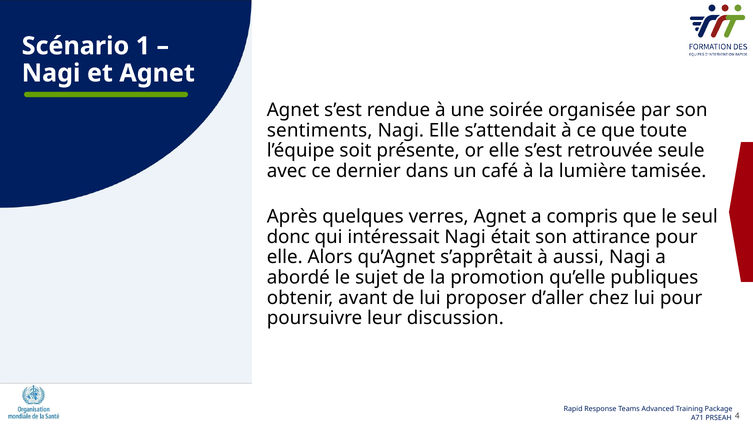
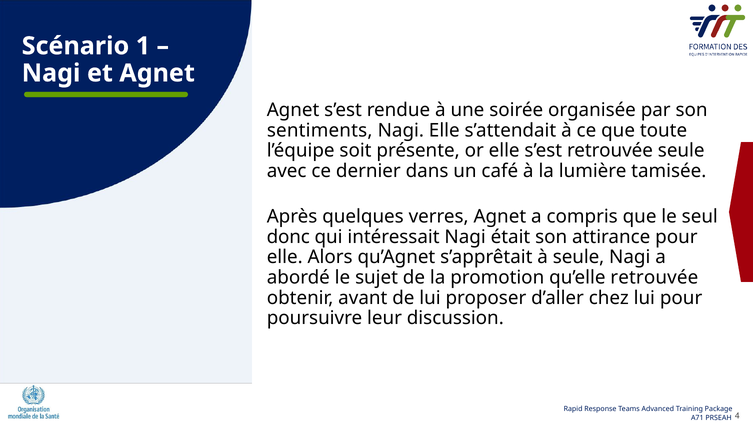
à aussi: aussi -> seule
qu’elle publiques: publiques -> retrouvée
